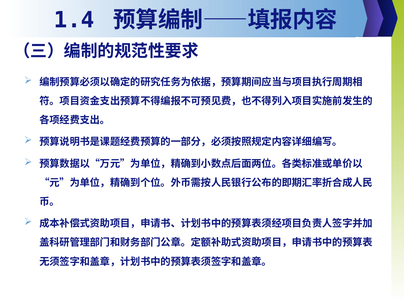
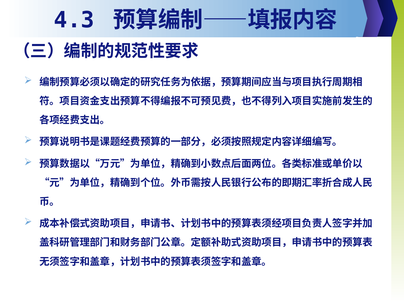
1.4: 1.4 -> 4.3
